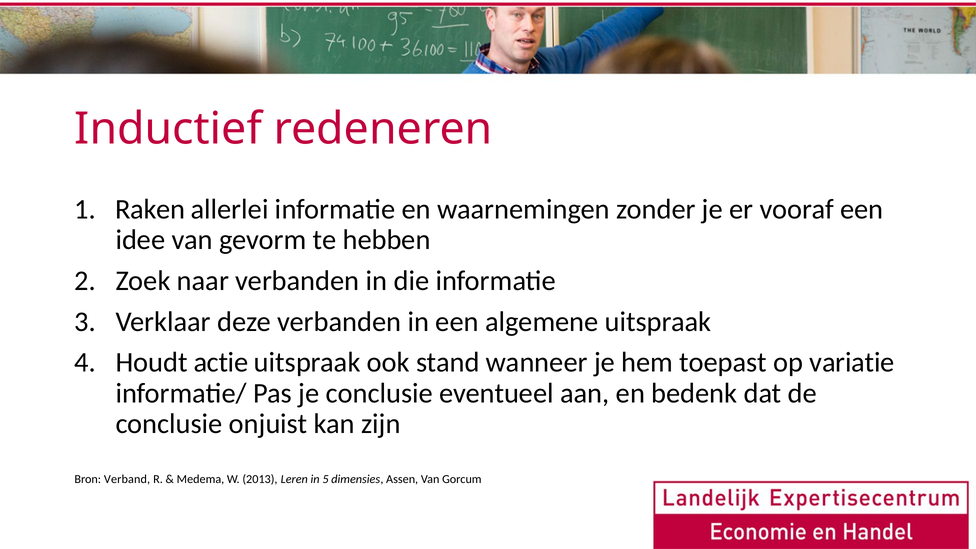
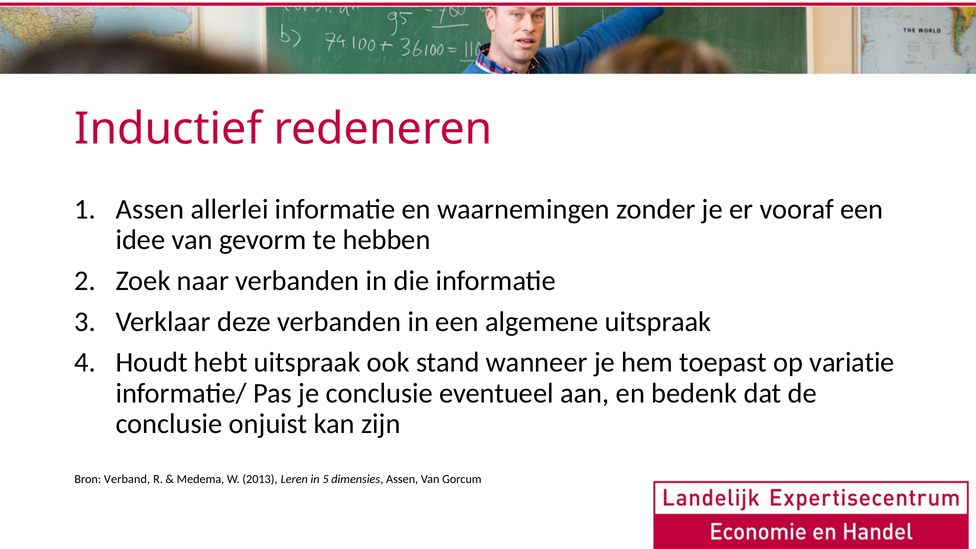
Raken at (150, 209): Raken -> Assen
actie: actie -> hebt
